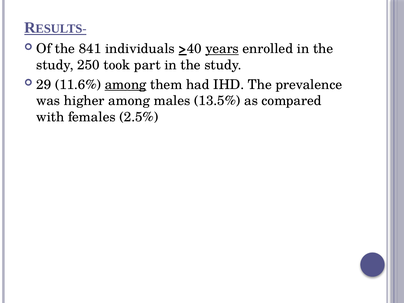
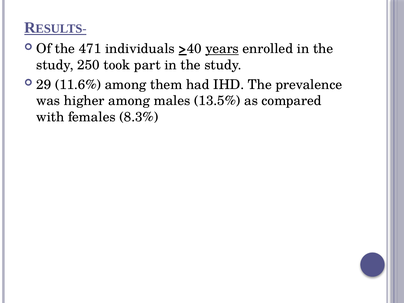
841: 841 -> 471
among at (126, 85) underline: present -> none
2.5%: 2.5% -> 8.3%
